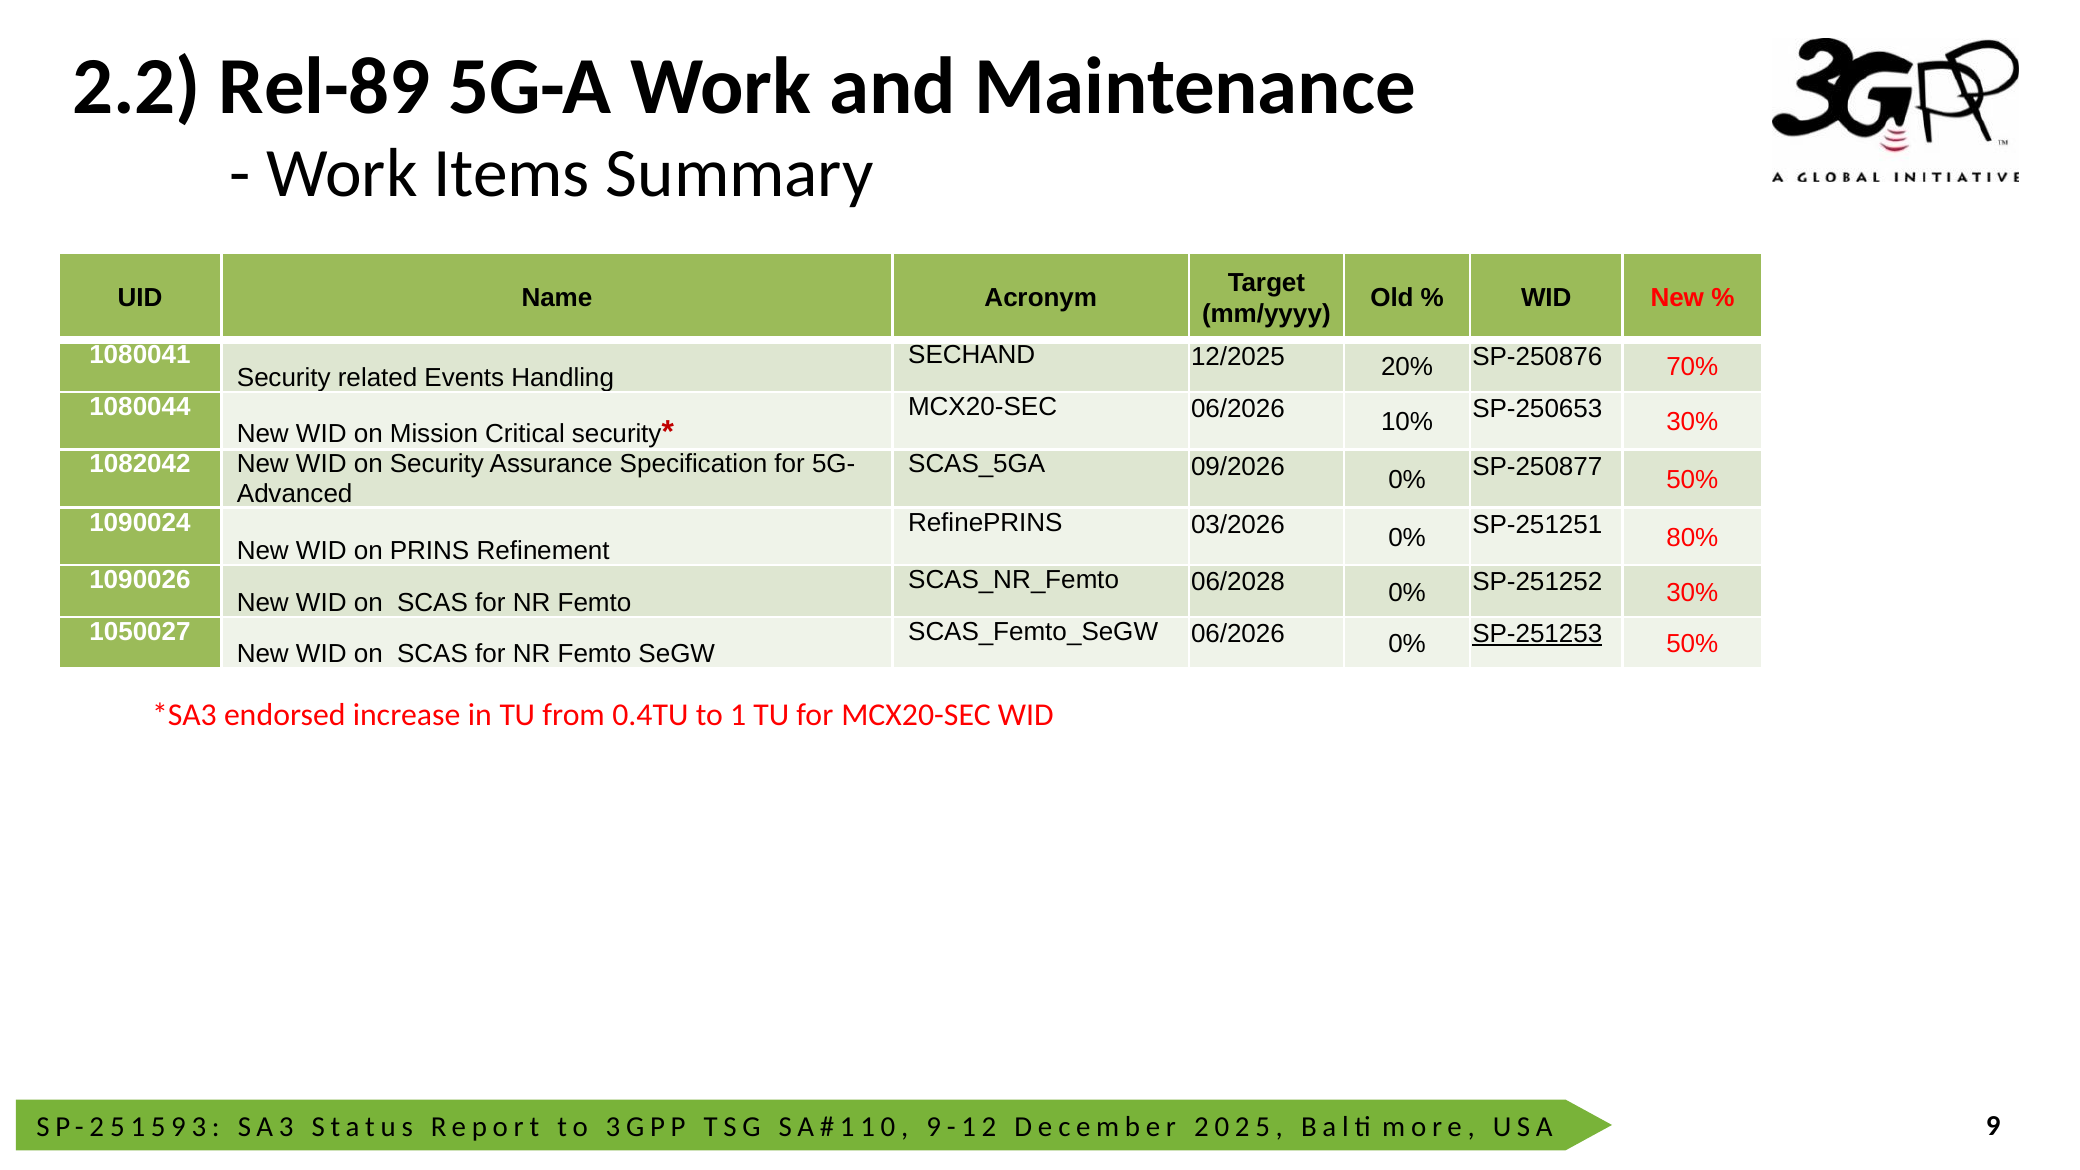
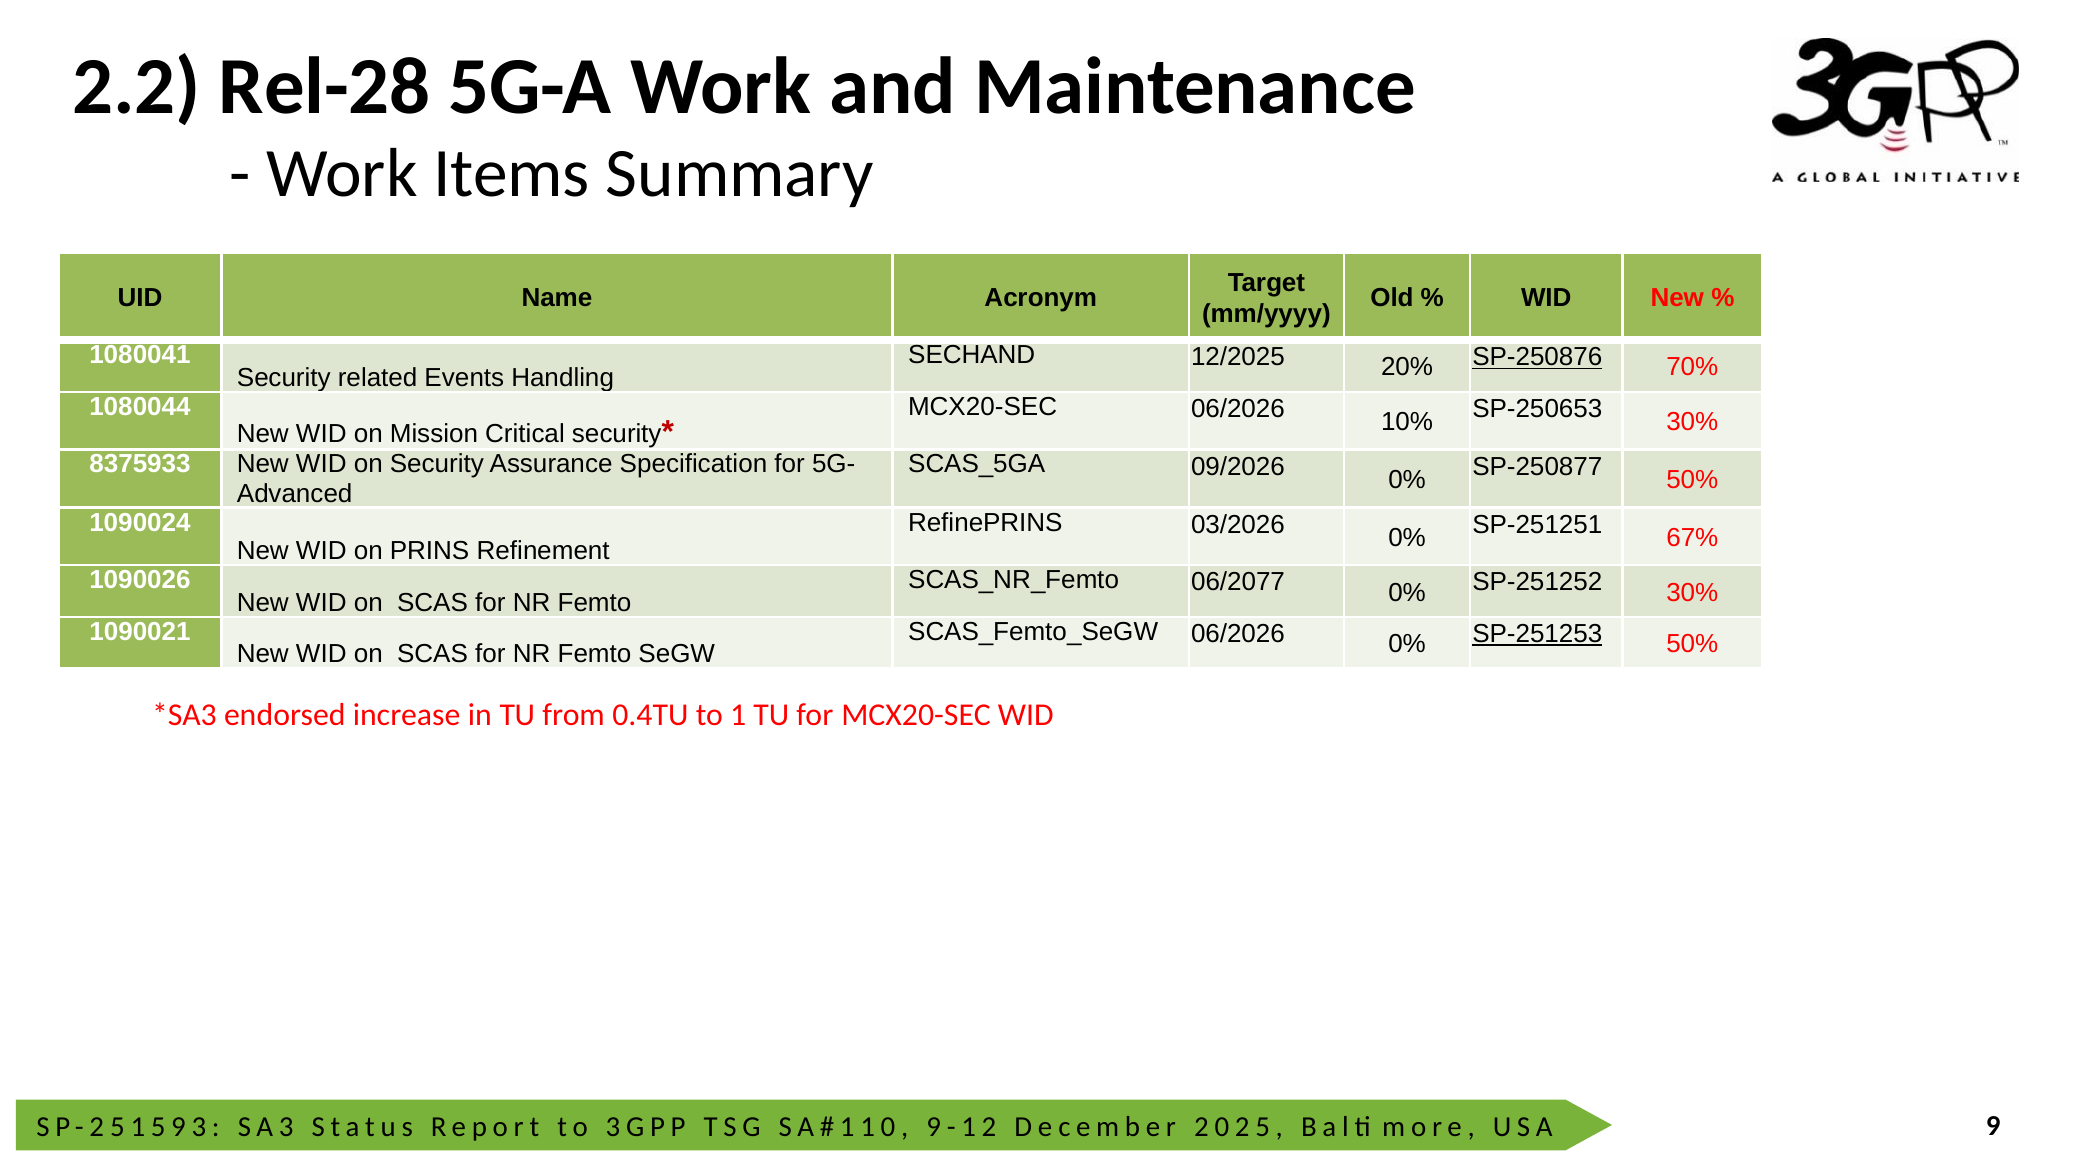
Rel-89: Rel-89 -> Rel-28
SP-250876 underline: none -> present
1082042: 1082042 -> 8375933
80%: 80% -> 67%
06/2028: 06/2028 -> 06/2077
1050027: 1050027 -> 1090021
